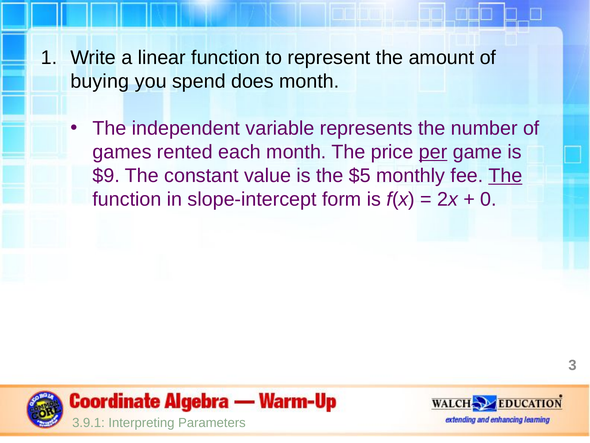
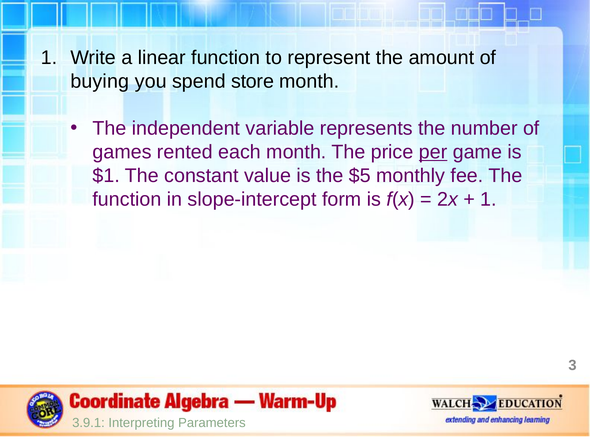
does: does -> store
$9: $9 -> $1
The at (505, 176) underline: present -> none
0 at (488, 199): 0 -> 1
